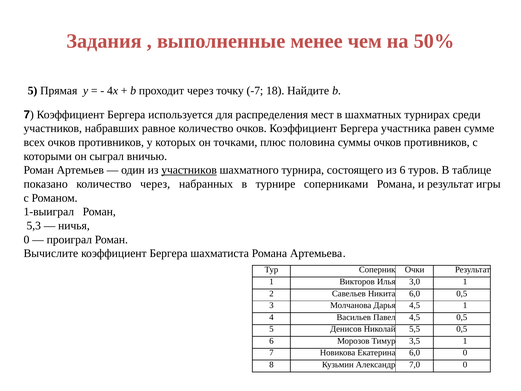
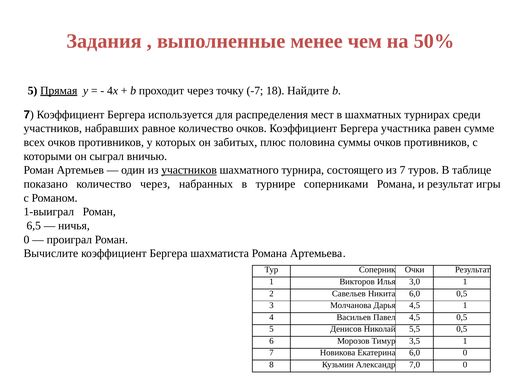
Прямая underline: none -> present
точками: точками -> забитых
из 6: 6 -> 7
5,3: 5,3 -> 6,5
